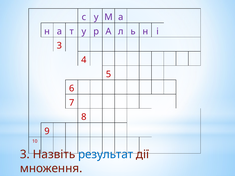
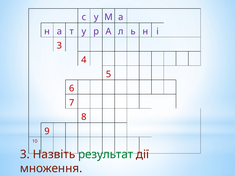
результат colour: blue -> green
